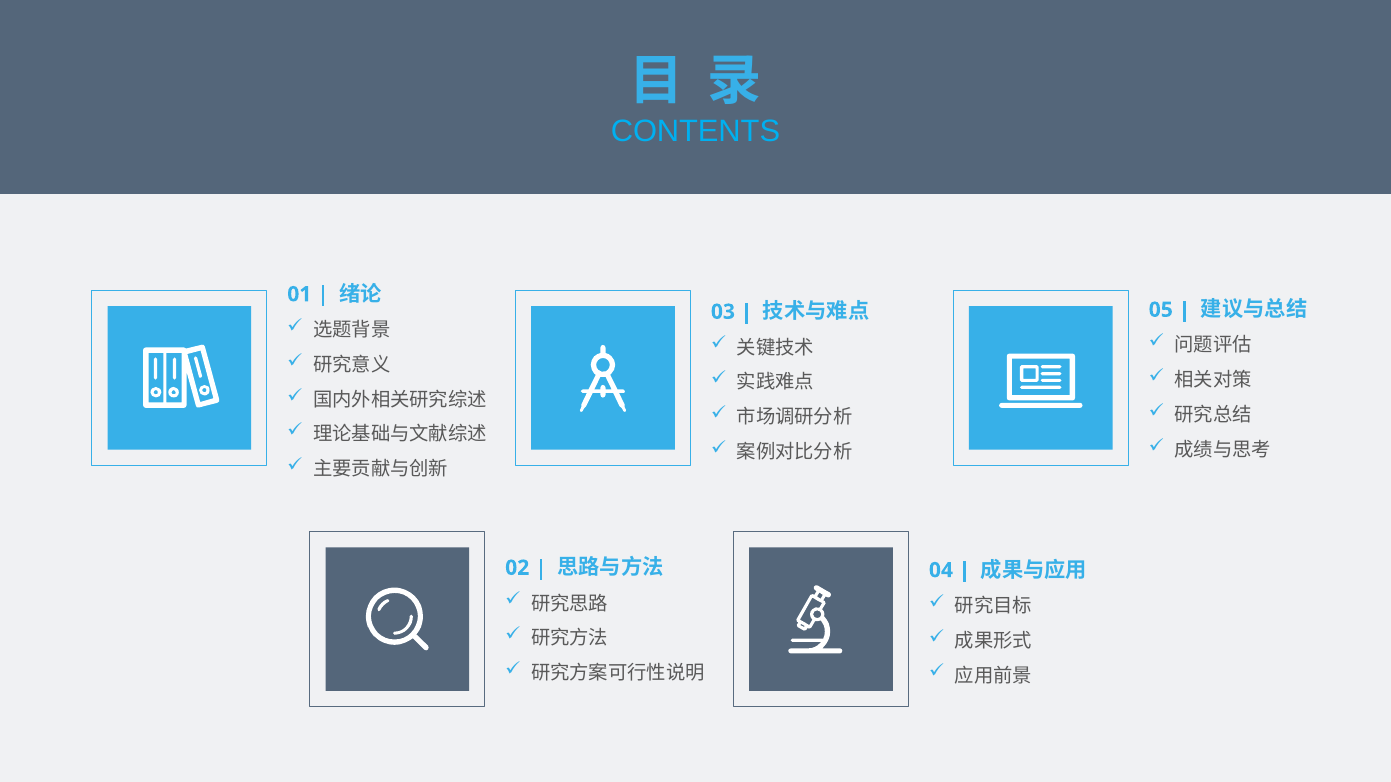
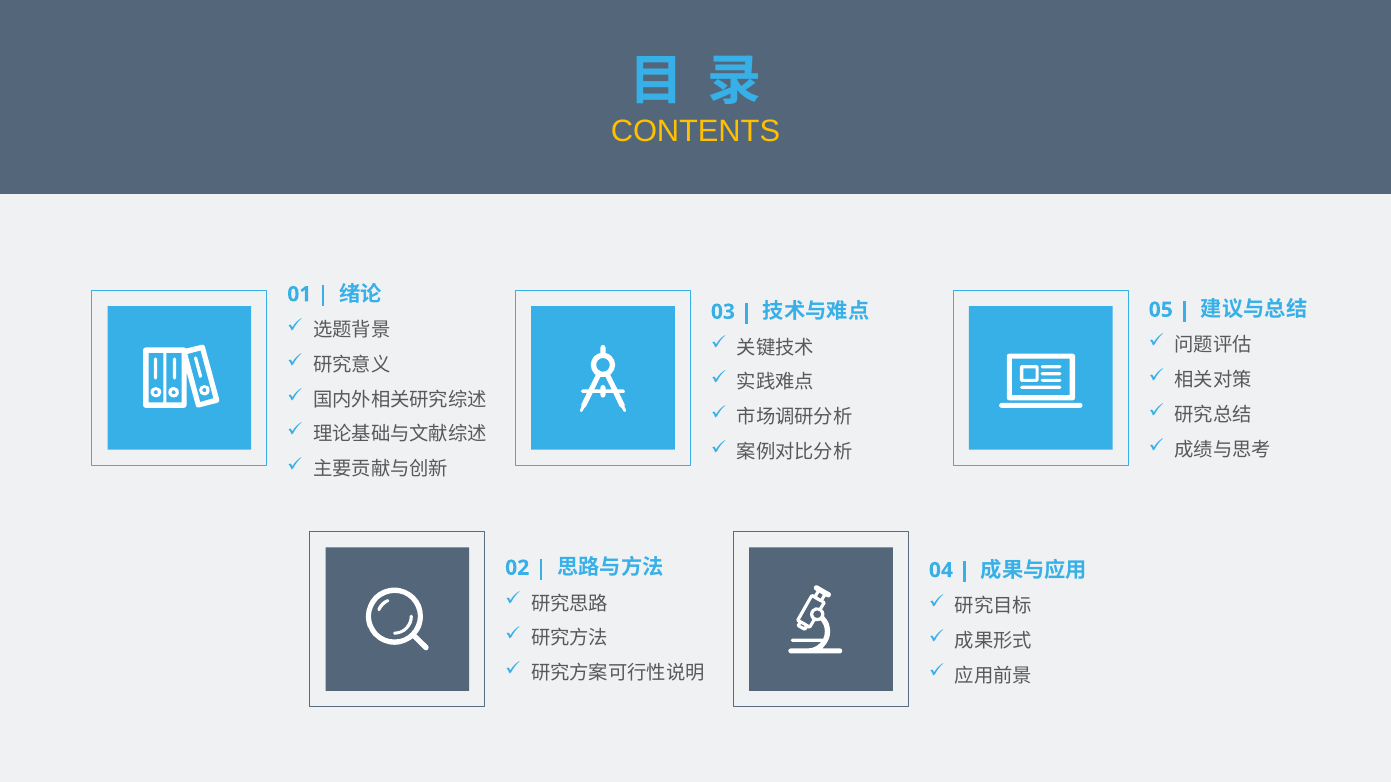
CONTENTS colour: light blue -> yellow
